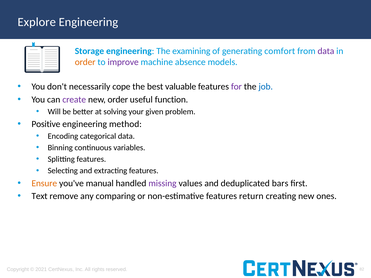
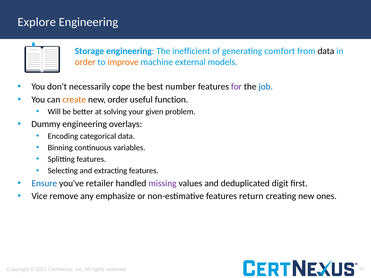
examining: examining -> inefficient
data at (326, 51) colour: purple -> black
improve colour: purple -> orange
absence: absence -> external
valuable: valuable -> number
create colour: purple -> orange
Positive: Positive -> Dummy
method: method -> overlays
Ensure colour: orange -> blue
manual: manual -> retailer
bars: bars -> digit
Text: Text -> Vice
comparing: comparing -> emphasize
